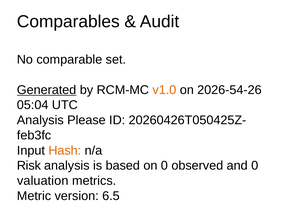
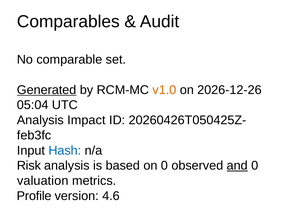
2026-54-26: 2026-54-26 -> 2026-12-26
Please: Please -> Impact
Hash colour: orange -> blue
and underline: none -> present
Metric: Metric -> Profile
6.5: 6.5 -> 4.6
